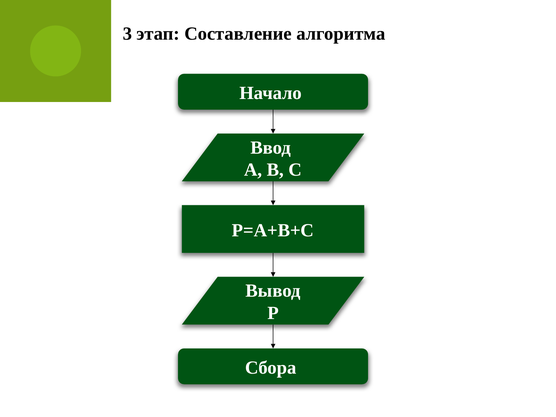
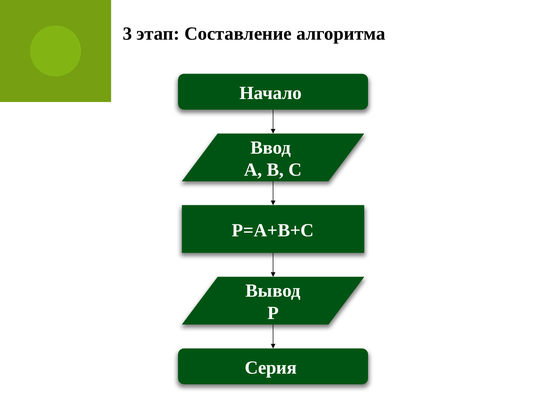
Сбора: Сбора -> Серия
